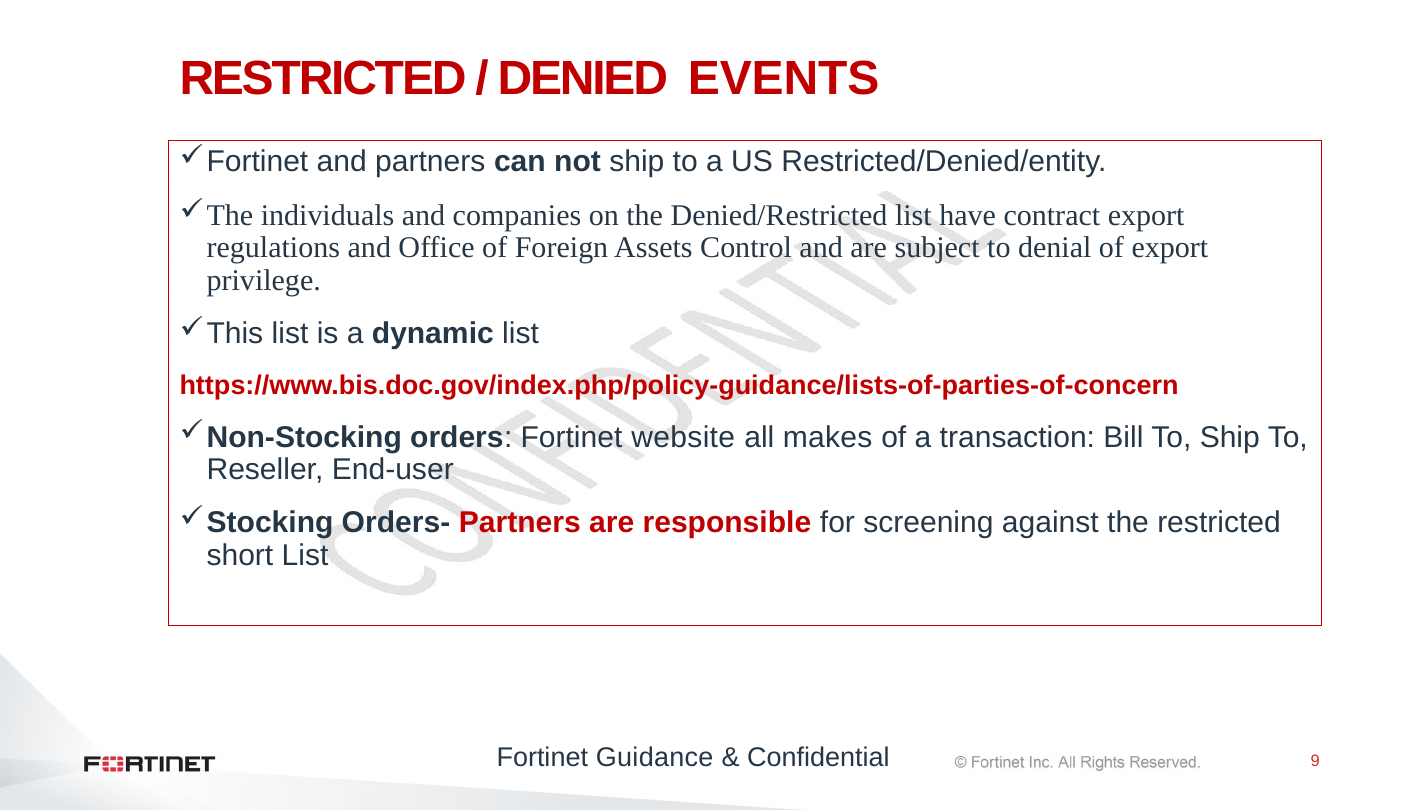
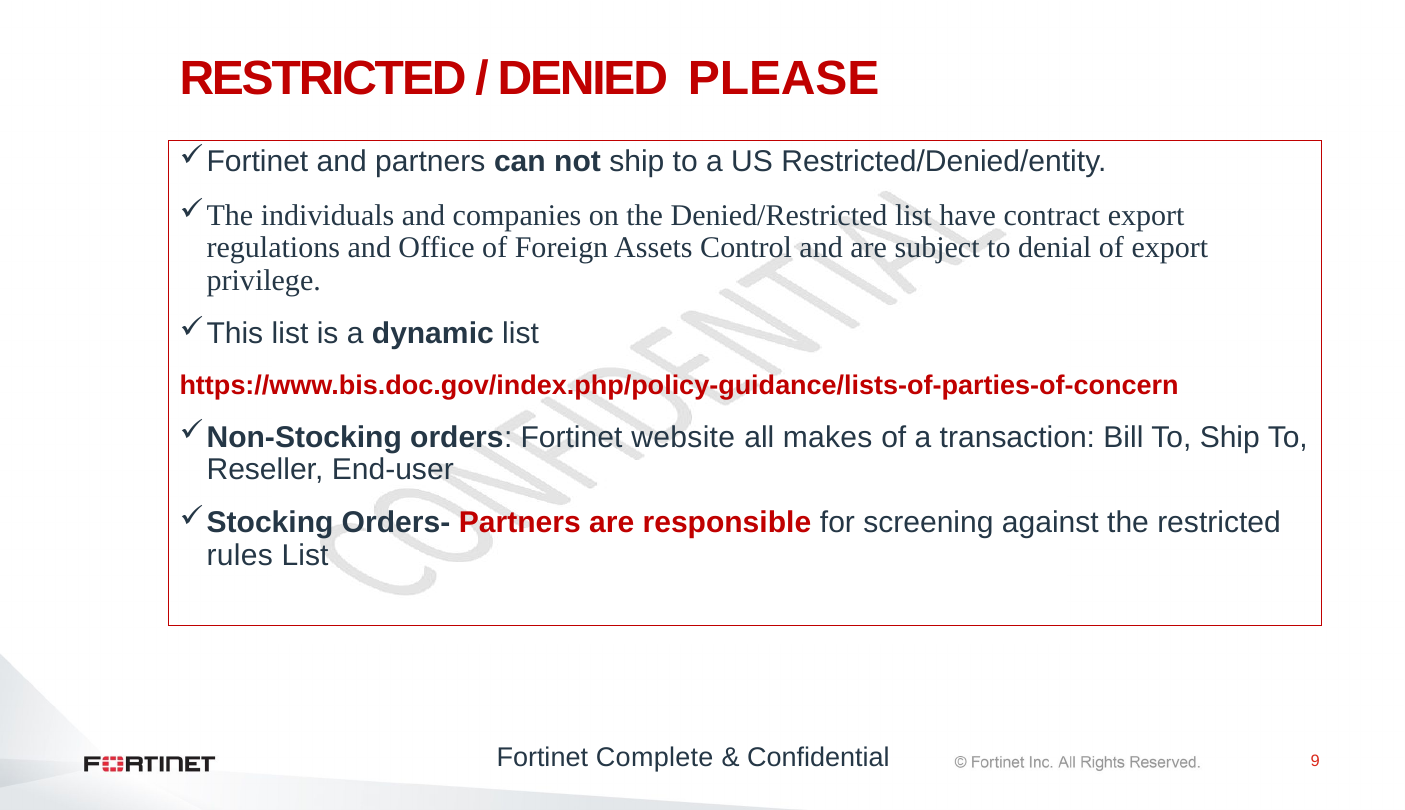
EVENTS: EVENTS -> PLEASE
short: short -> rules
Guidance: Guidance -> Complete
